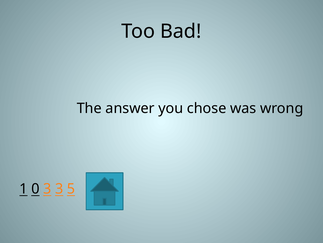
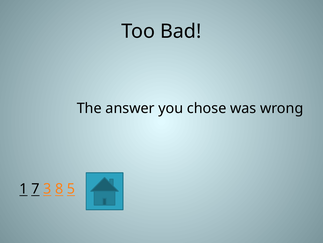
0: 0 -> 7
3 3: 3 -> 8
